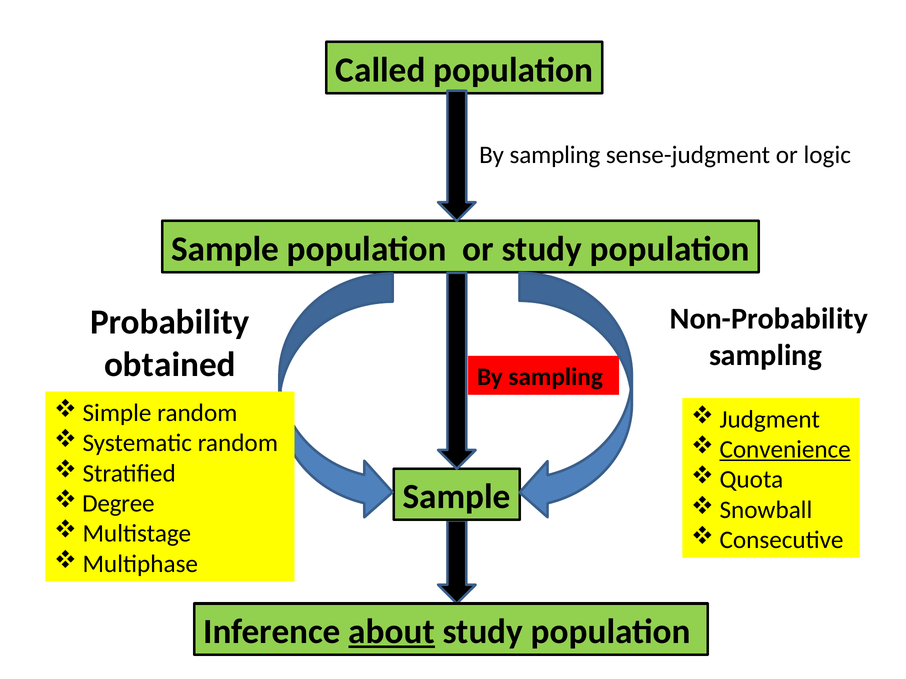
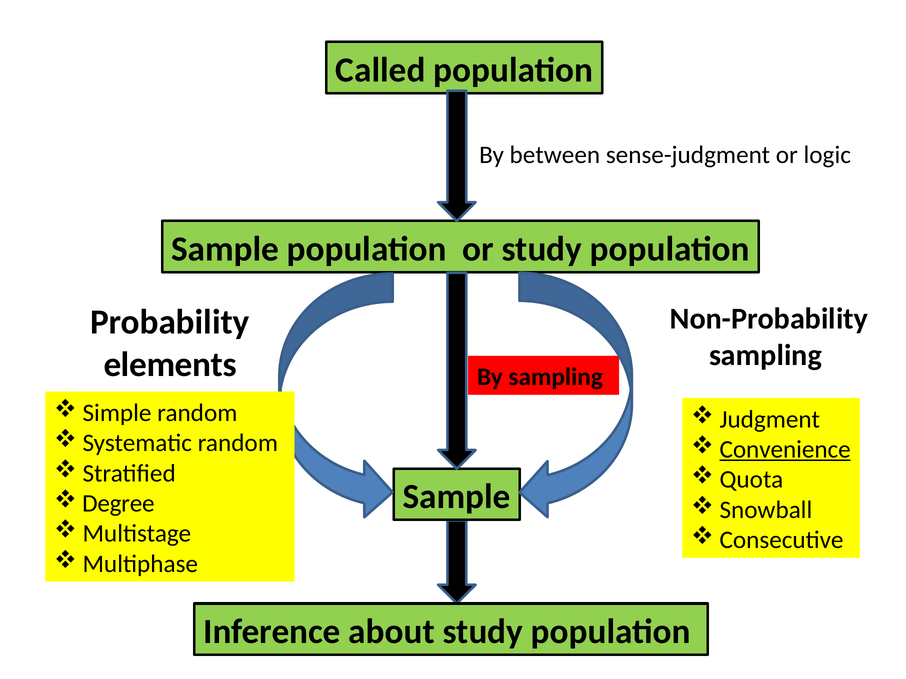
sampling at (555, 155): sampling -> between
obtained: obtained -> elements
about underline: present -> none
